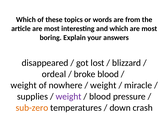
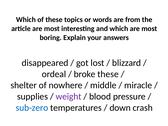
broke blood: blood -> these
weight at (24, 85): weight -> shelter
weight at (103, 85): weight -> middle
sub-zero colour: orange -> blue
